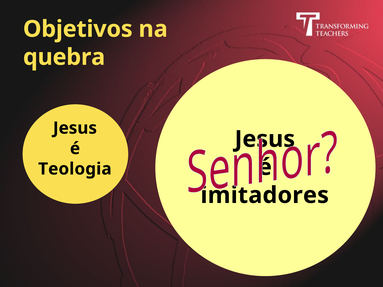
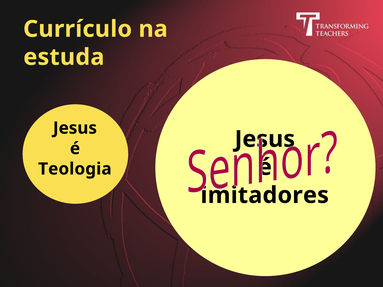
Objetivos: Objetivos -> Currículo
quebra: quebra -> estuda
